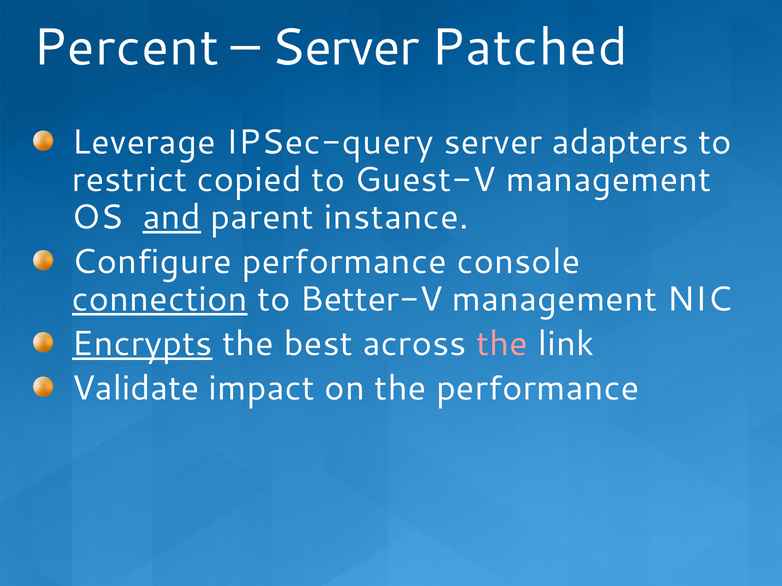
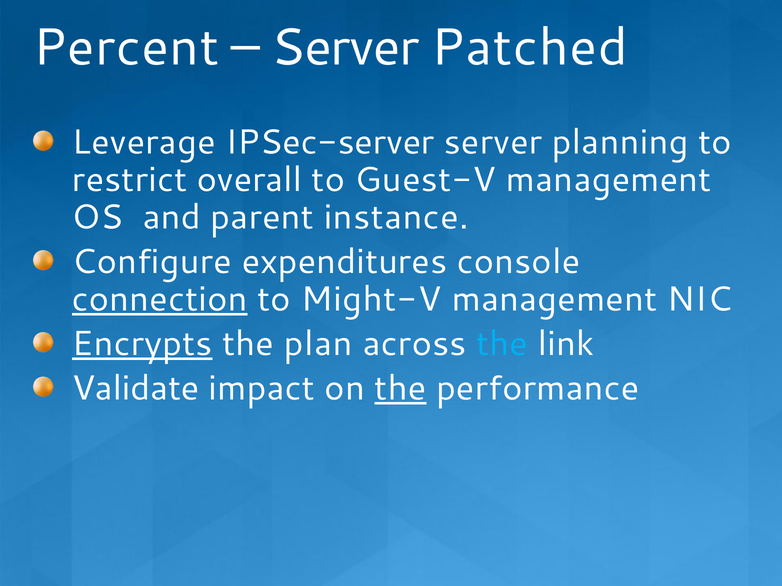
IPSec-query: IPSec-query -> IPSec-server
adapters: adapters -> planning
copied: copied -> overall
and underline: present -> none
Configure performance: performance -> expenditures
Better-V: Better-V -> Might-V
best: best -> plan
the at (502, 344) colour: pink -> light blue
the at (401, 389) underline: none -> present
